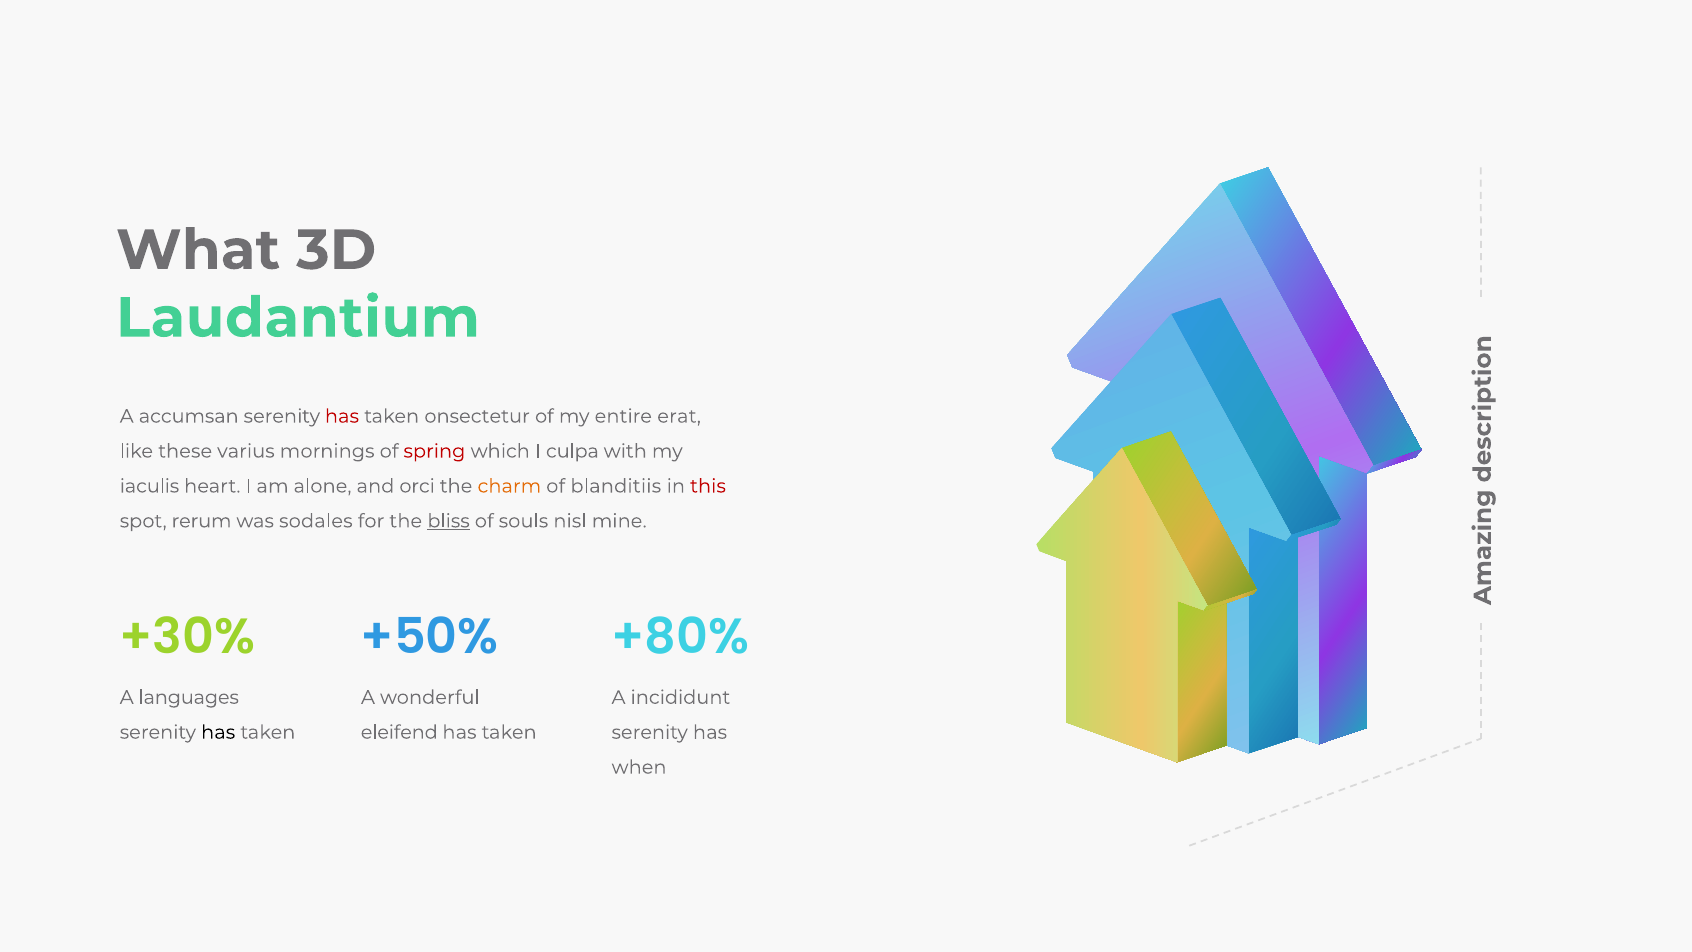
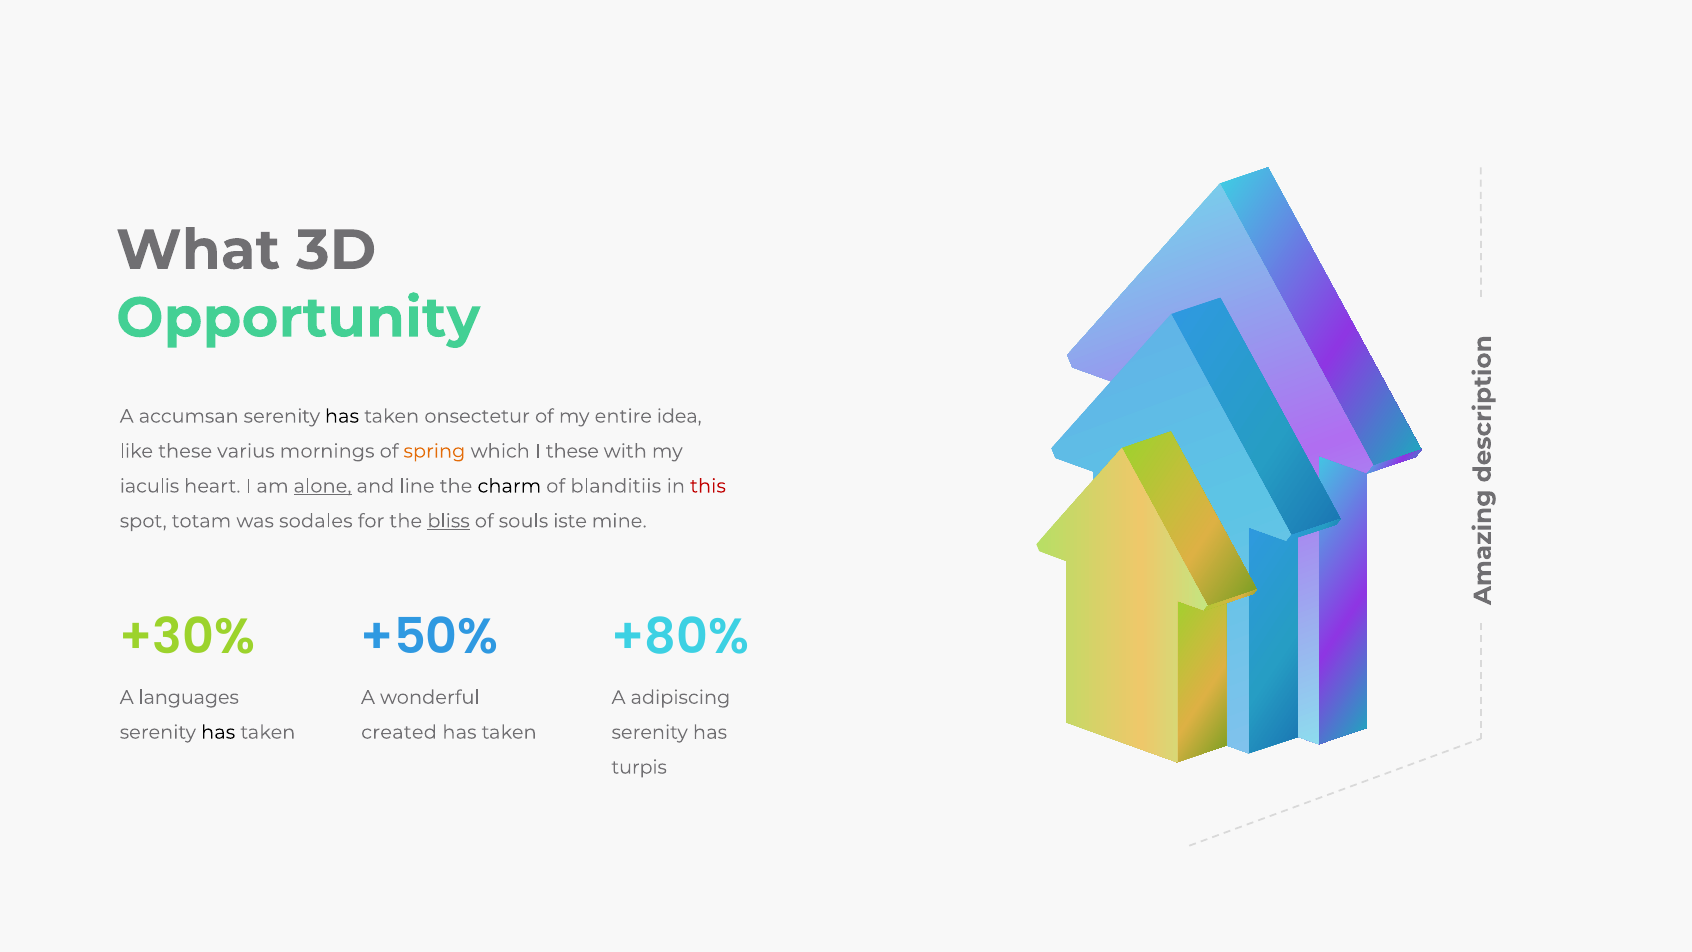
Laudantium: Laudantium -> Opportunity
has at (342, 416) colour: red -> black
erat: erat -> idea
spring colour: red -> orange
I culpa: culpa -> these
alone underline: none -> present
orci: orci -> line
charm colour: orange -> black
rerum: rerum -> totam
nisl: nisl -> iste
incididunt: incididunt -> adipiscing
eleifend: eleifend -> created
when: when -> turpis
